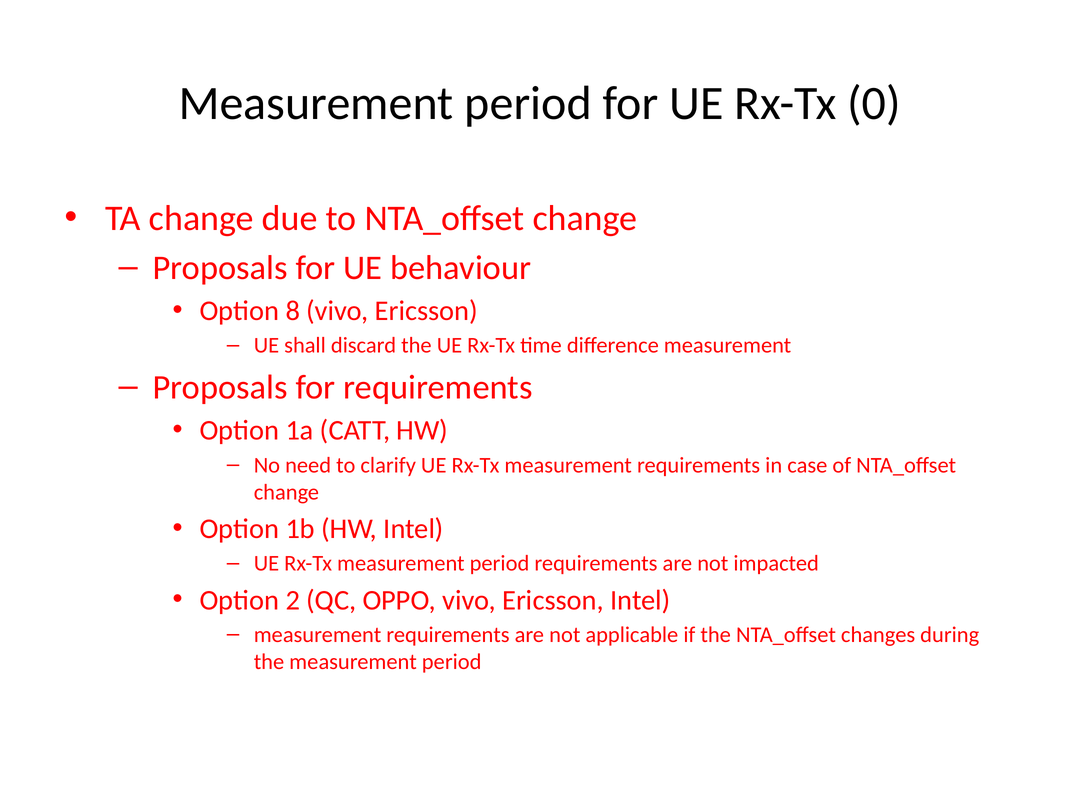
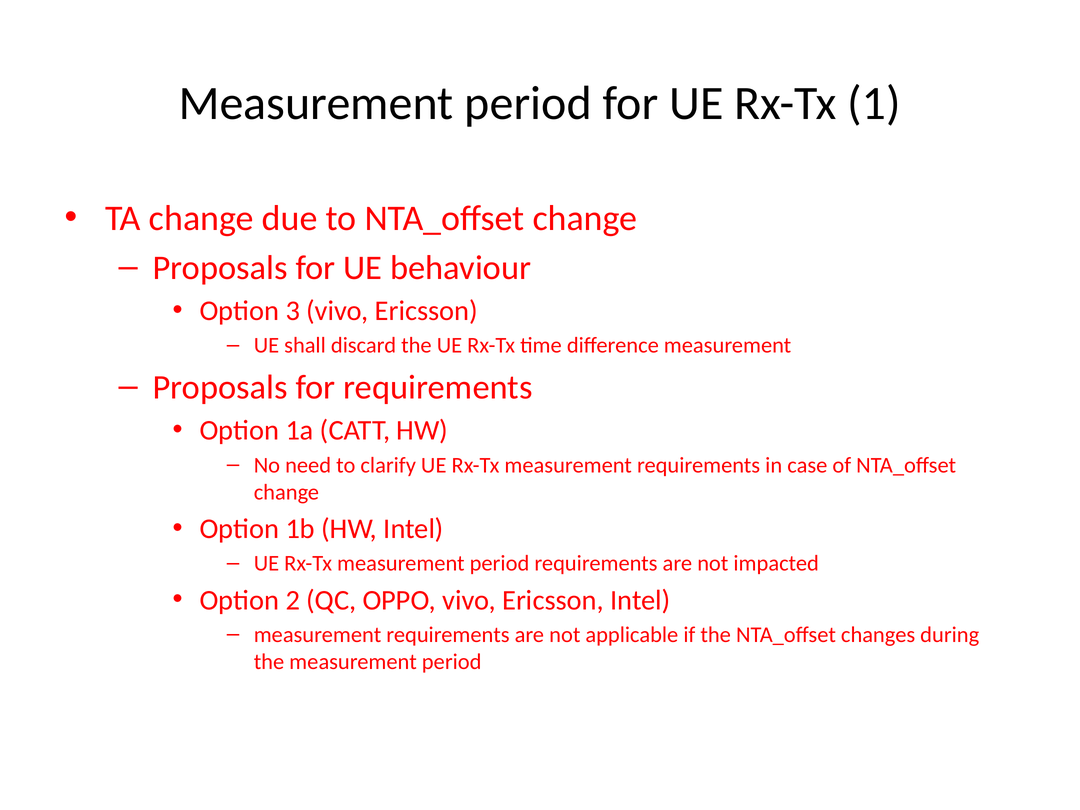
0: 0 -> 1
8: 8 -> 3
